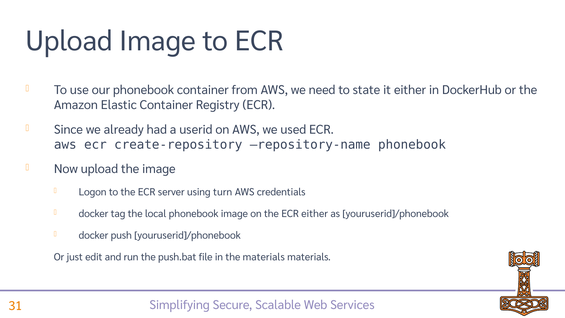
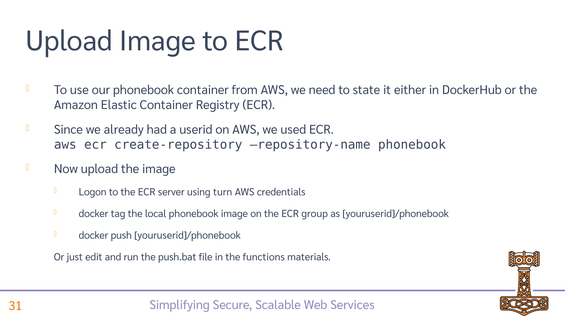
ECR either: either -> group
the materials: materials -> functions
